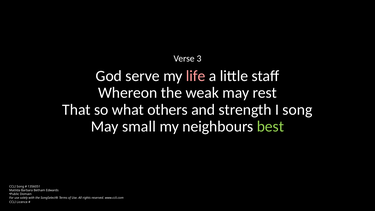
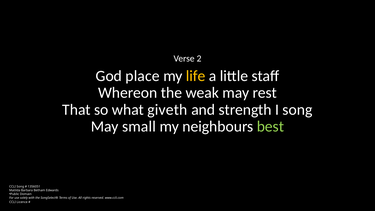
3: 3 -> 2
serve: serve -> place
life colour: pink -> yellow
others: others -> giveth
